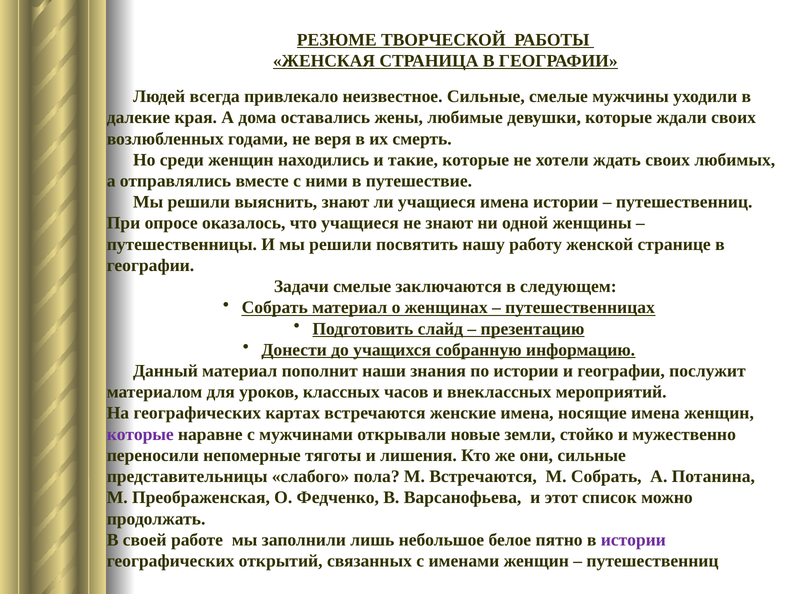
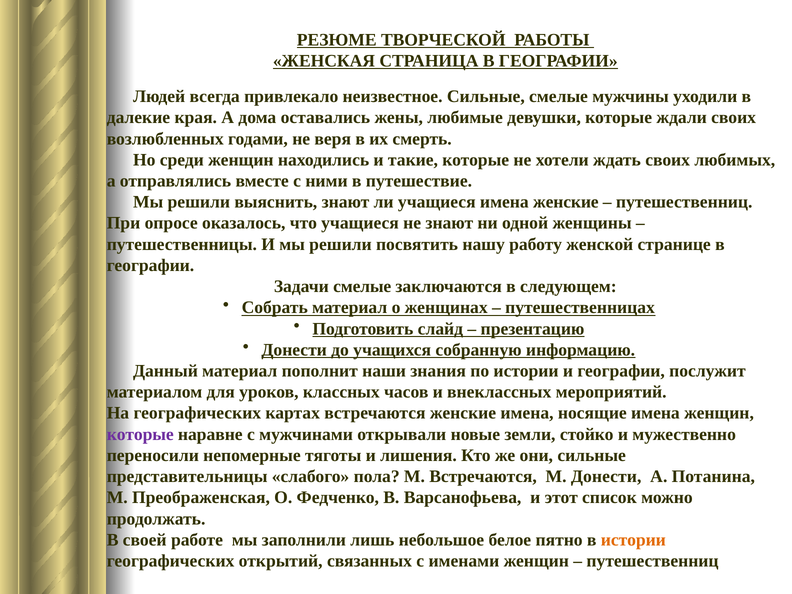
имена истории: истории -> женские
М Собрать: Собрать -> Донести
истории at (633, 540) colour: purple -> orange
